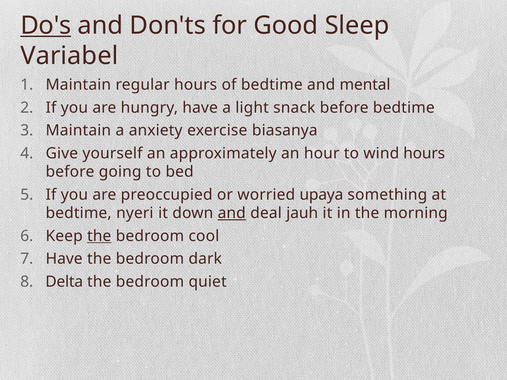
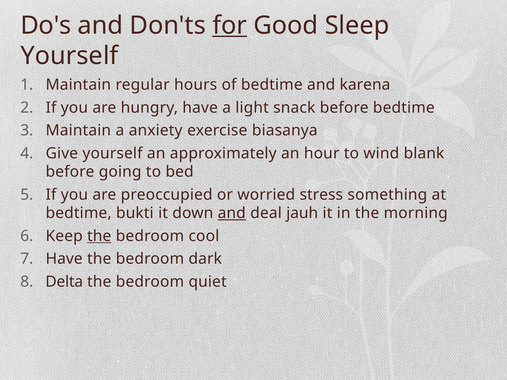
Do's underline: present -> none
for underline: none -> present
Variabel at (69, 56): Variabel -> Yourself
mental: mental -> karena
wind hours: hours -> blank
upaya: upaya -> stress
nyeri: nyeri -> bukti
